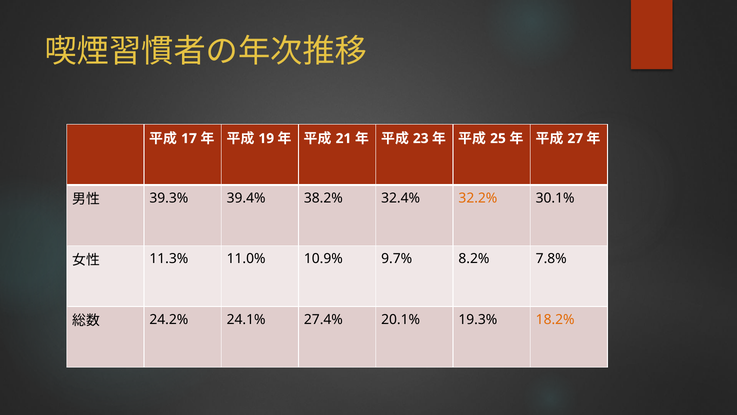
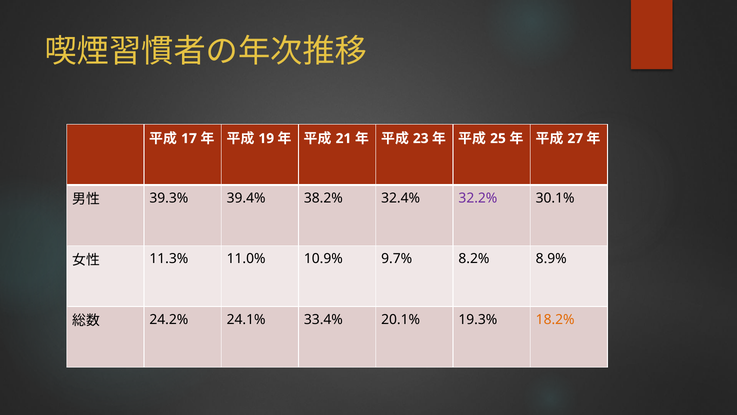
32.2% colour: orange -> purple
7.8%: 7.8% -> 8.9%
27.4%: 27.4% -> 33.4%
